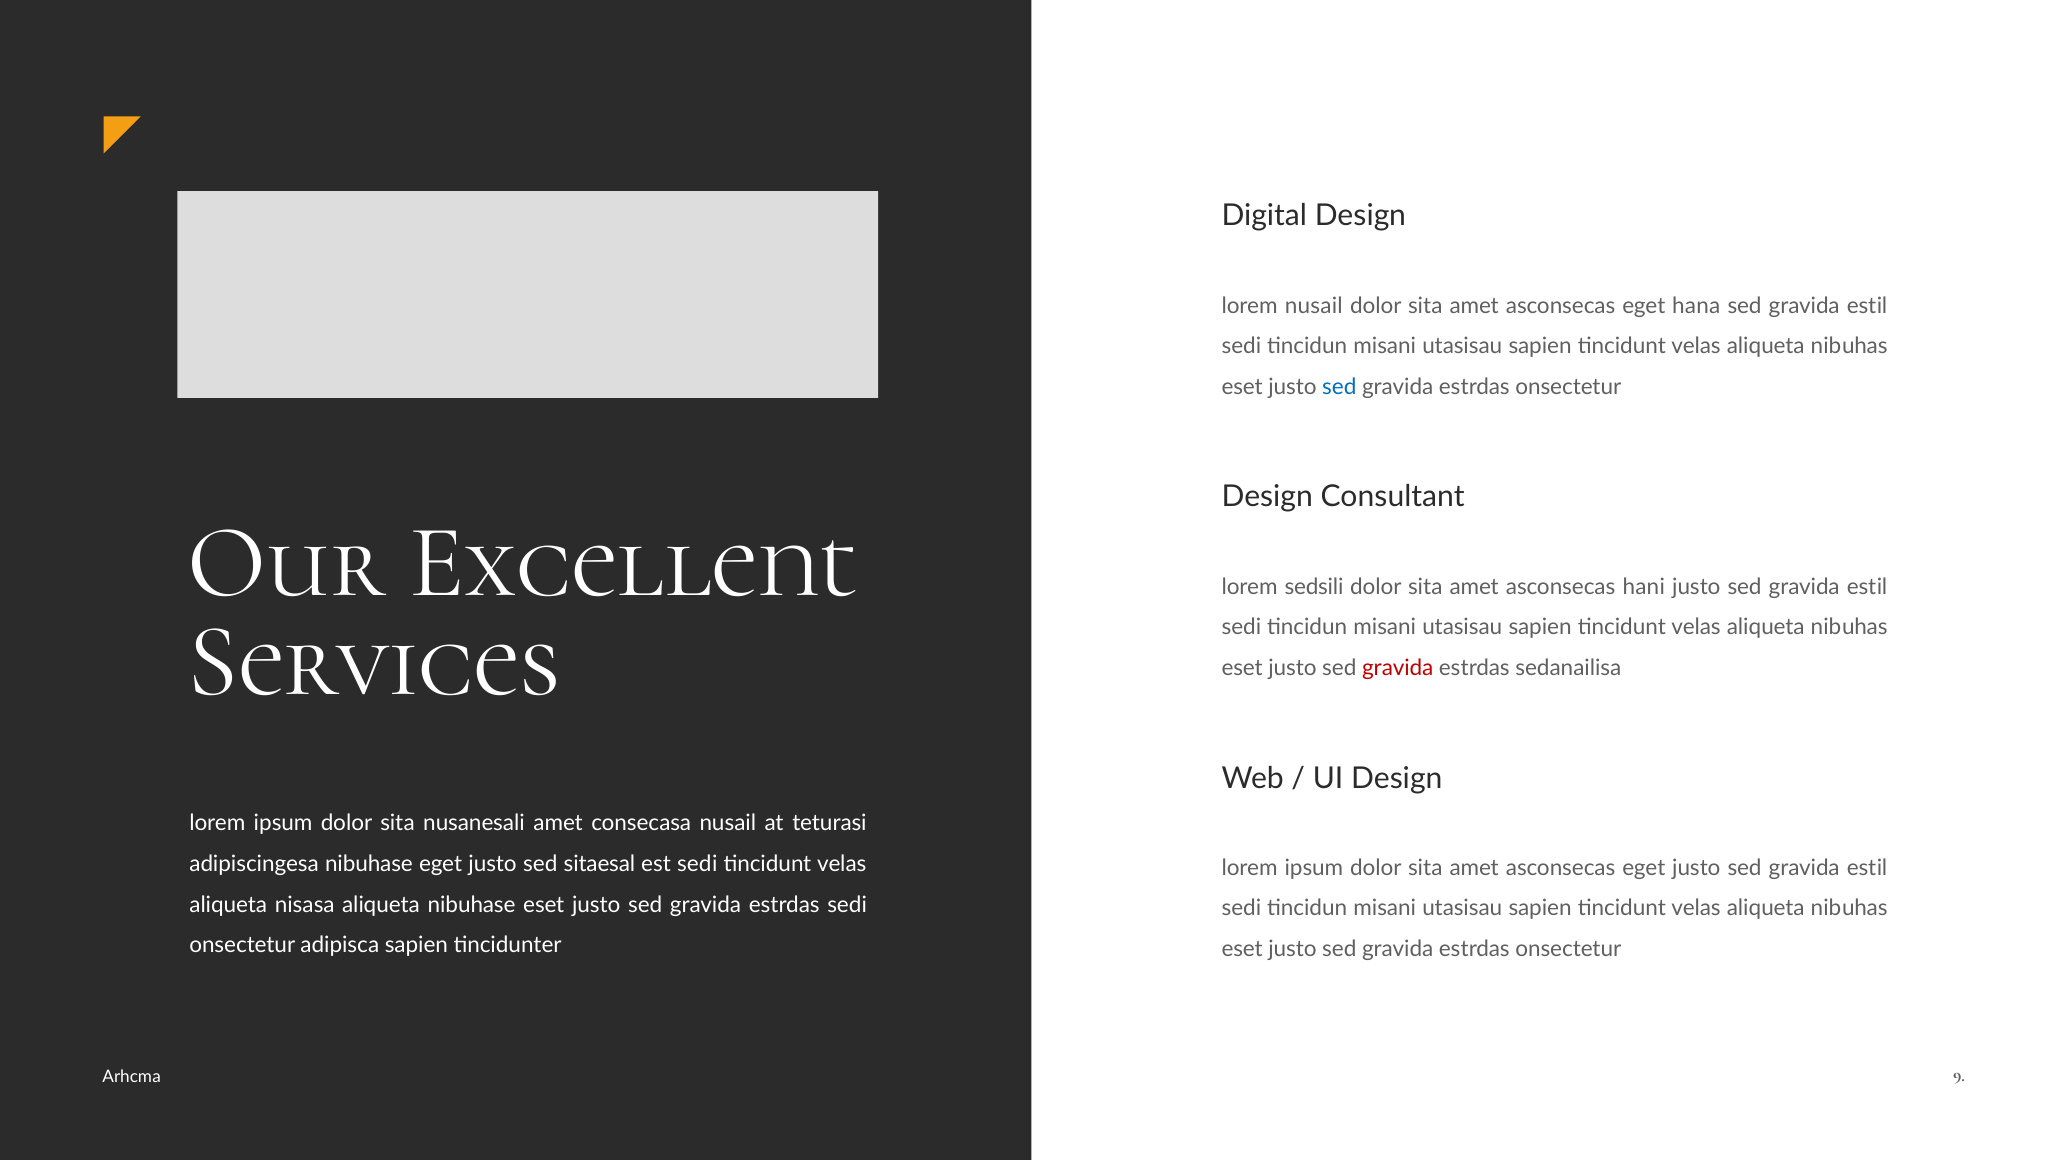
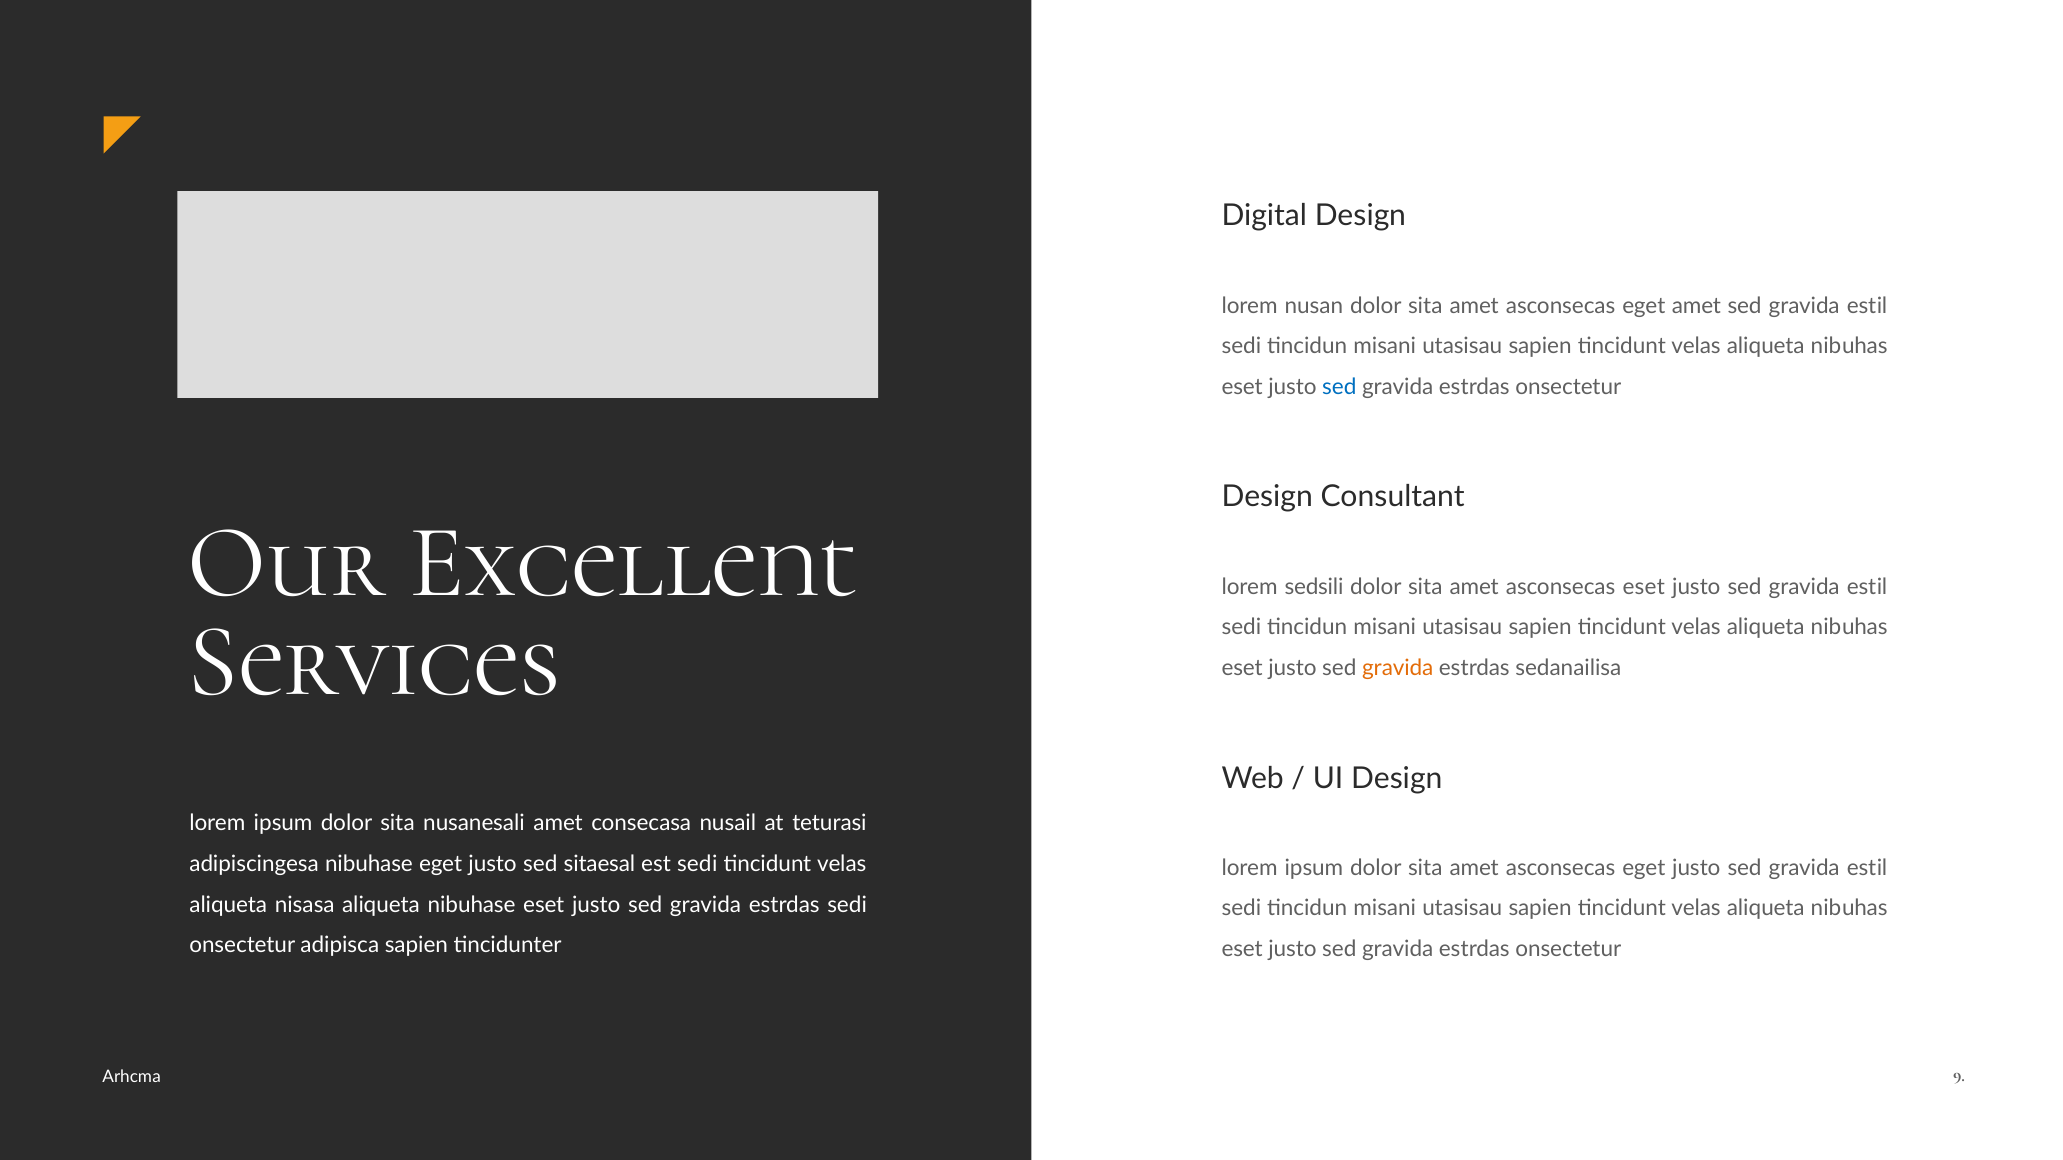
lorem nusail: nusail -> nusan
eget hana: hana -> amet
asconsecas hani: hani -> eset
gravida at (1398, 668) colour: red -> orange
